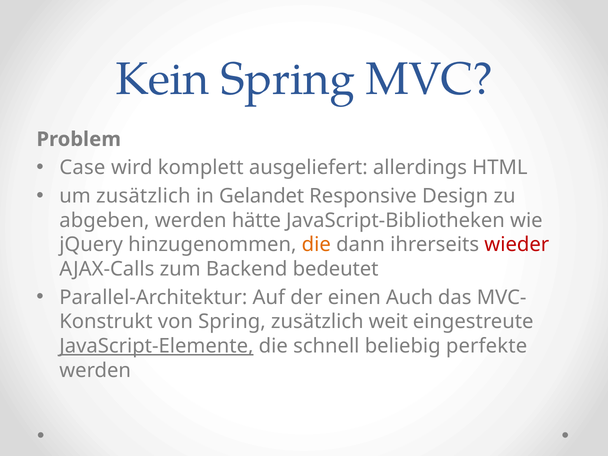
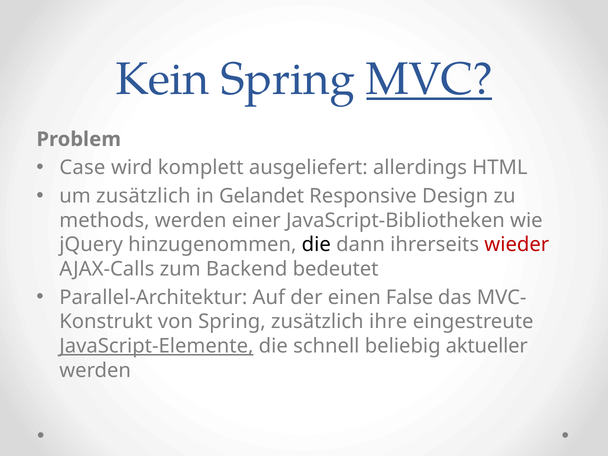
MVC underline: none -> present
abgeben: abgeben -> methods
hätte: hätte -> einer
die at (316, 245) colour: orange -> black
Auch: Auch -> False
weit: weit -> ihre
perfekte: perfekte -> aktueller
